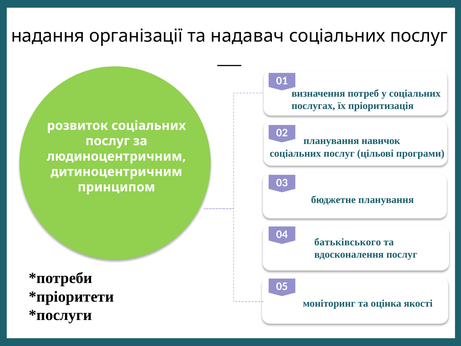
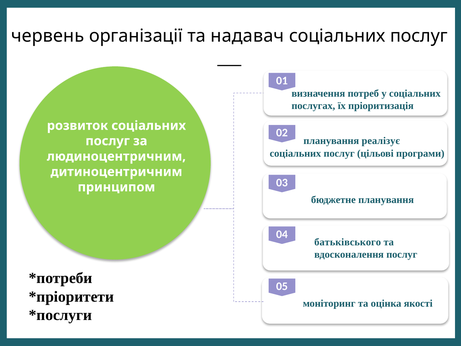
надання: надання -> червень
навичок: навичок -> реалізує
